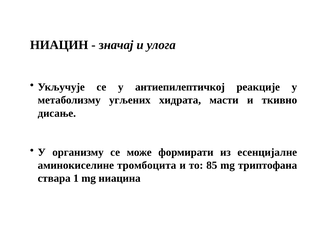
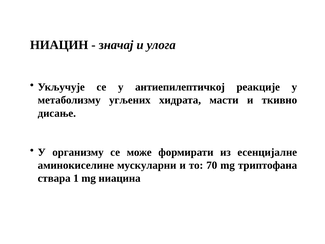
тромбоцита: тромбоцита -> мускуларни
85: 85 -> 70
